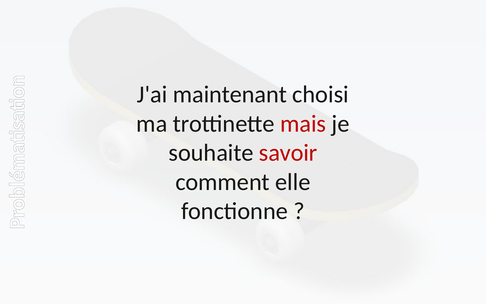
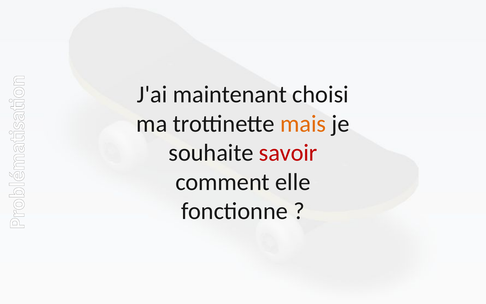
mais colour: red -> orange
